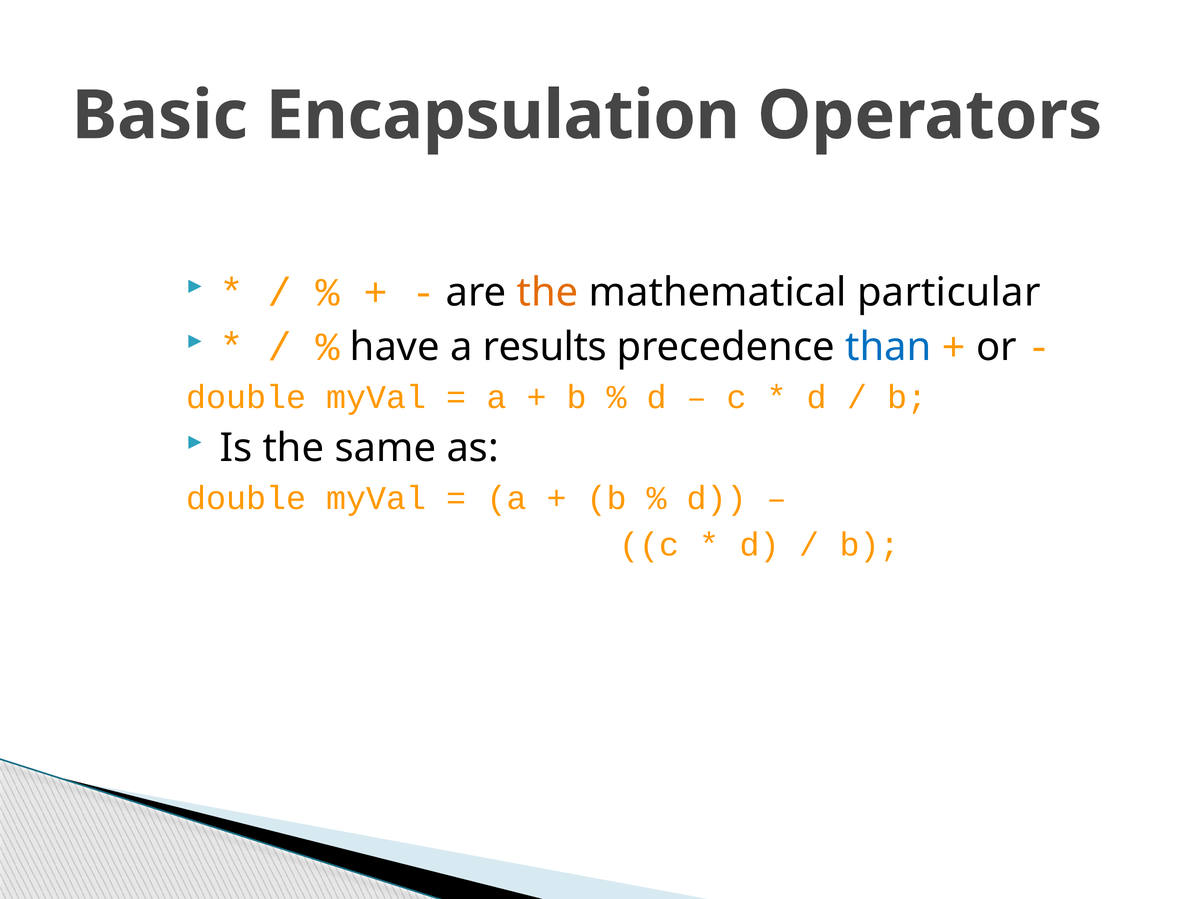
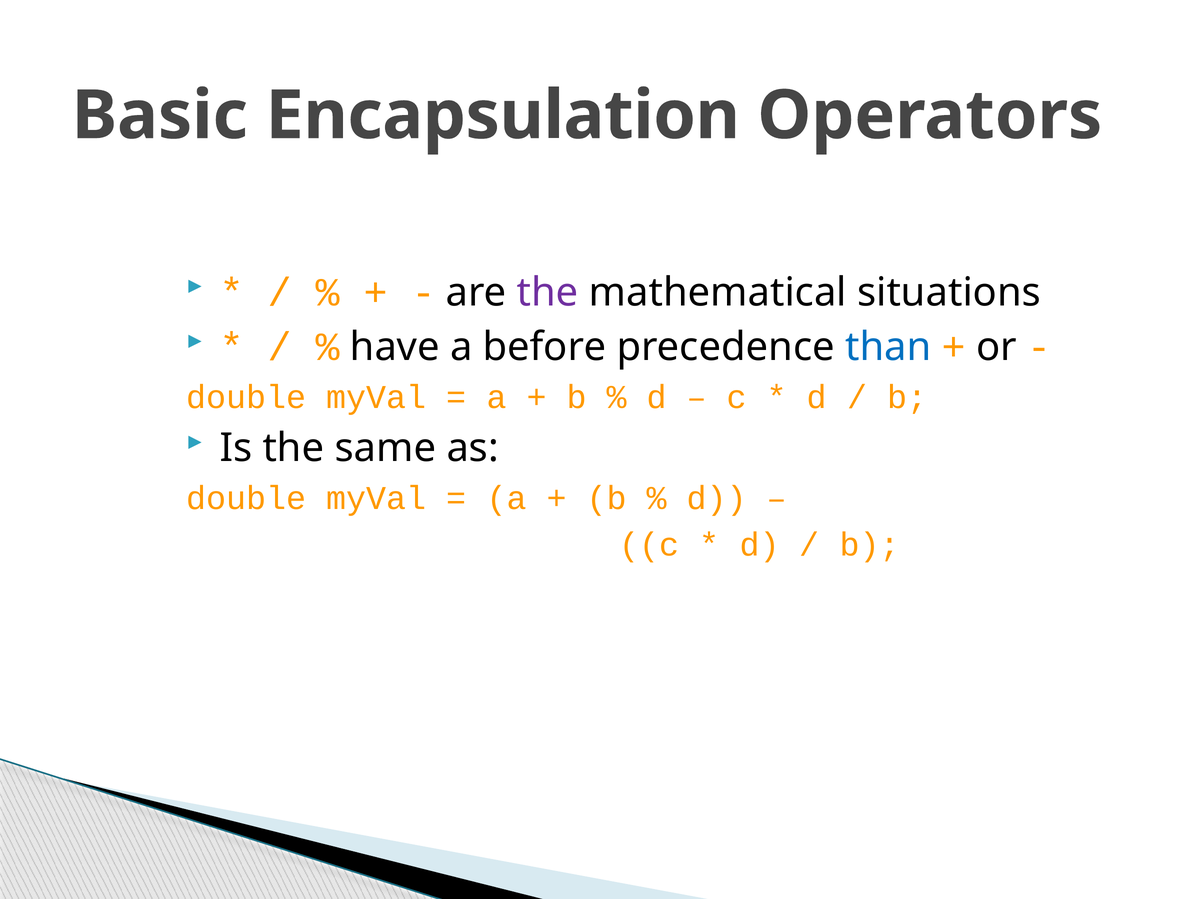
the at (548, 292) colour: orange -> purple
particular: particular -> situations
results: results -> before
